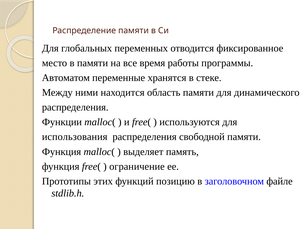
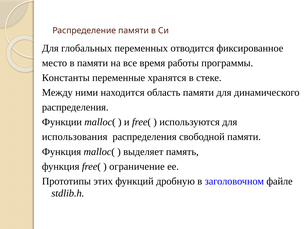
Автоматом: Автоматом -> Константы
позицию: позицию -> дробную
